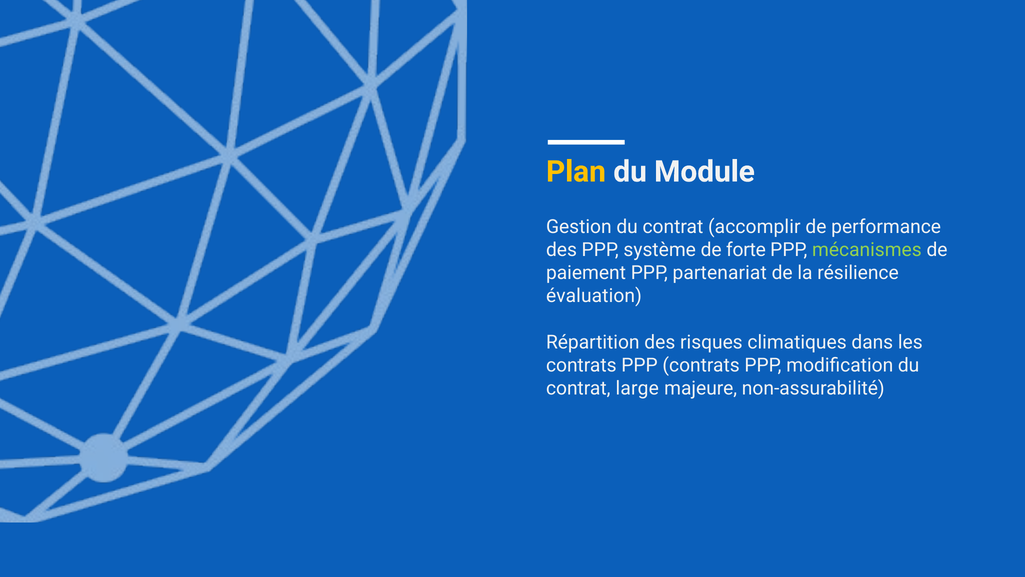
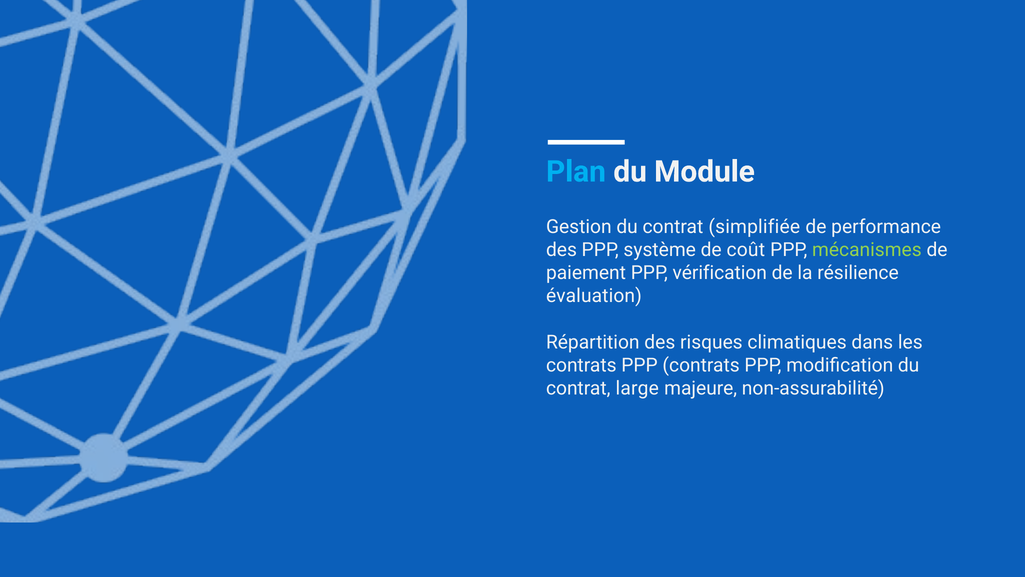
Plan colour: yellow -> light blue
accomplir: accomplir -> simplifiée
forte: forte -> coût
partenariat: partenariat -> vérification
